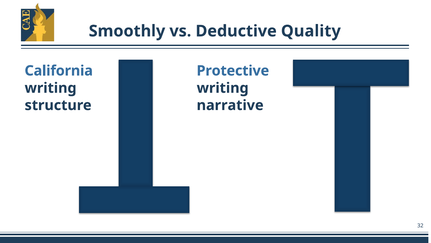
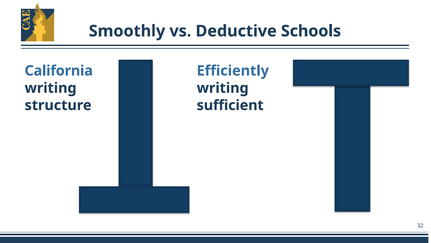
Quality: Quality -> Schools
Protective: Protective -> Efficiently
narrative: narrative -> sufficient
